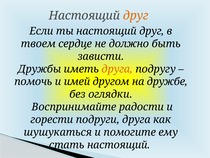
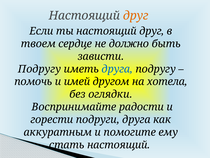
Дружбы at (40, 69): Дружбы -> Подругу
друга at (117, 69) colour: orange -> blue
дружбе: дружбе -> хотела
шушукаться: шушукаться -> аккуратным
